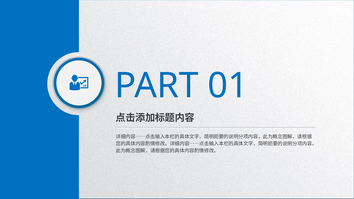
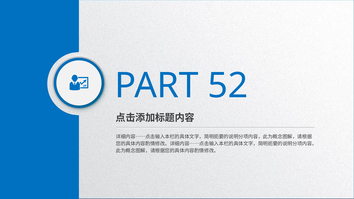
01: 01 -> 52
